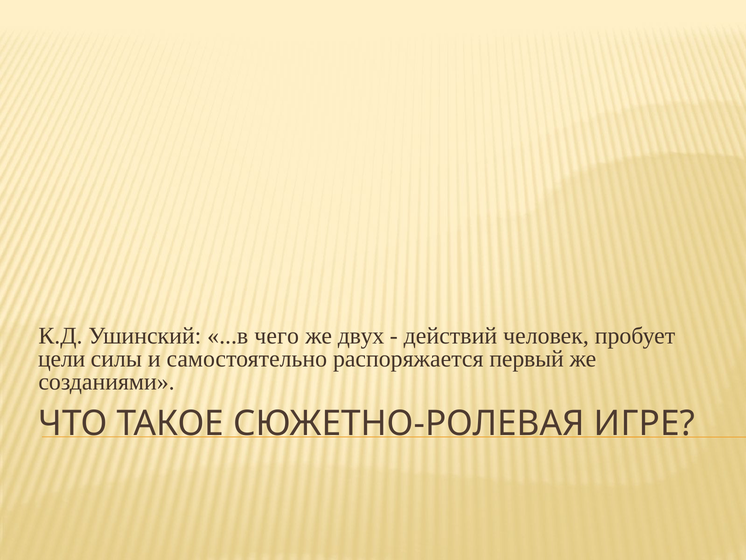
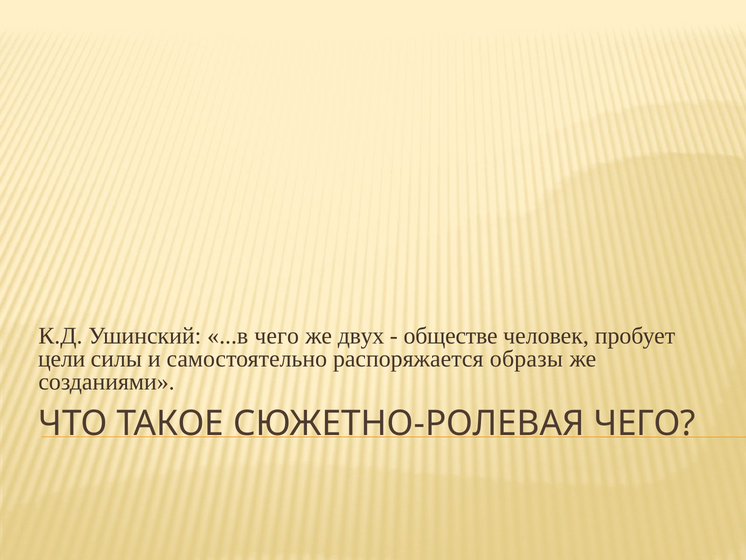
действий: действий -> обществе
первый: первый -> образы
СЮЖЕТНО-РОЛЕВАЯ ИГРЕ: ИГРЕ -> ЧЕГО
